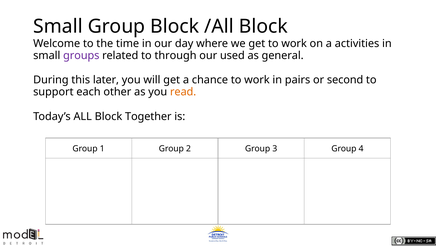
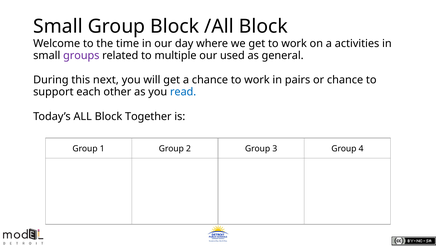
through: through -> multiple
later: later -> next
or second: second -> chance
read colour: orange -> blue
